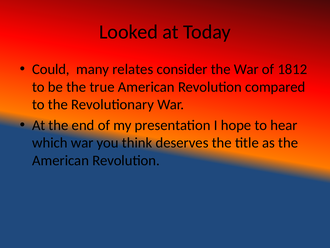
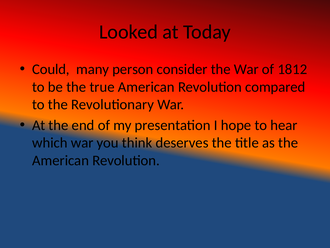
relates: relates -> person
